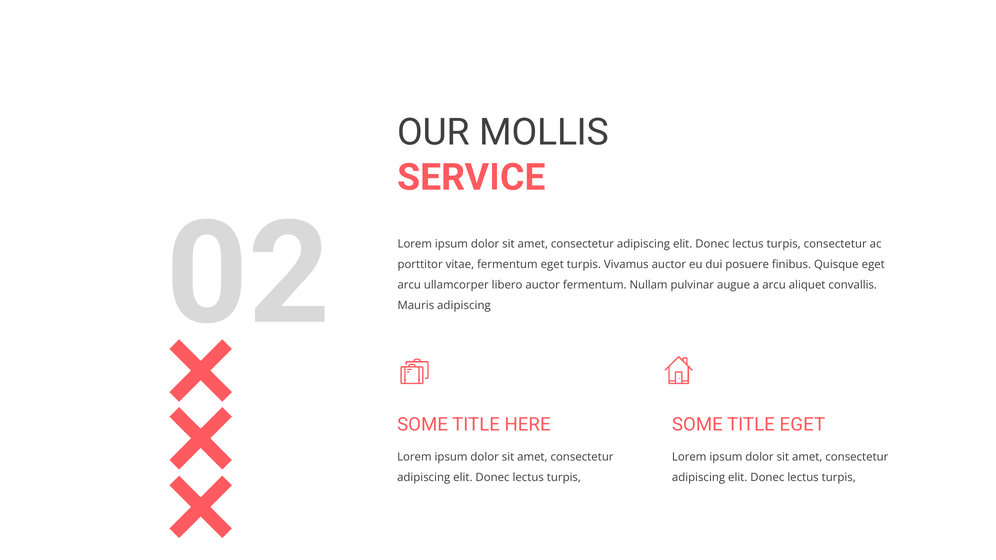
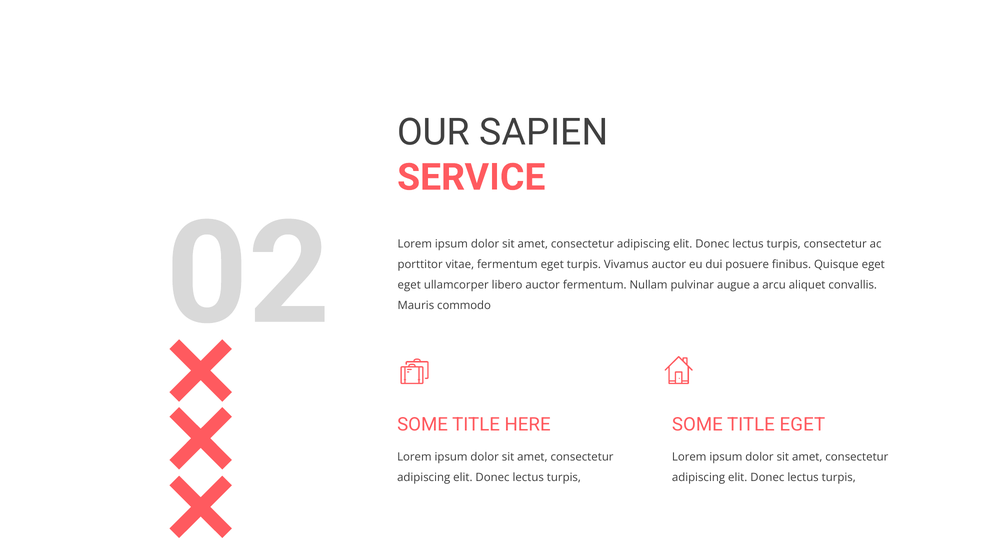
MOLLIS: MOLLIS -> SAPIEN
arcu at (409, 285): arcu -> eget
Mauris adipiscing: adipiscing -> commodo
